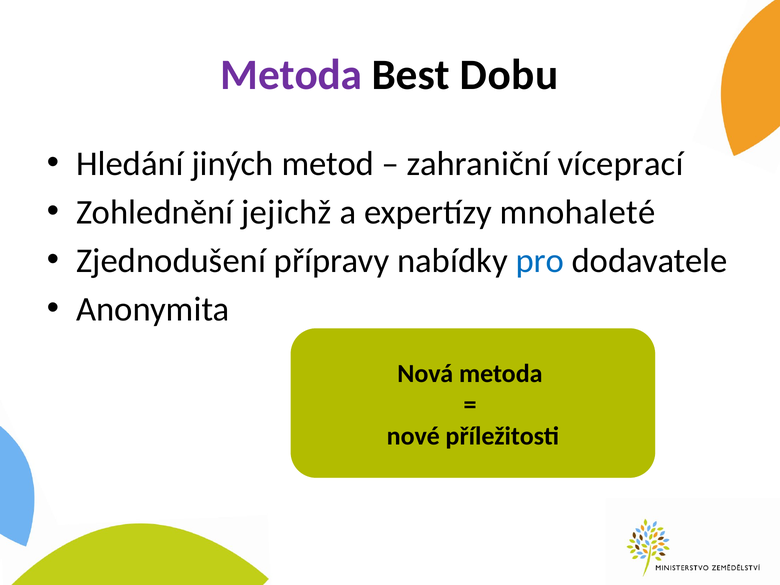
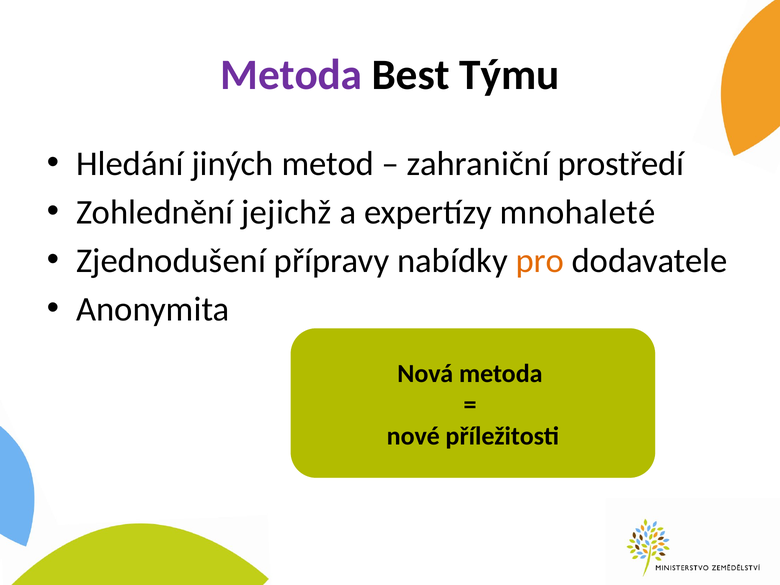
Dobu: Dobu -> Týmu
víceprací: víceprací -> prostředí
pro colour: blue -> orange
